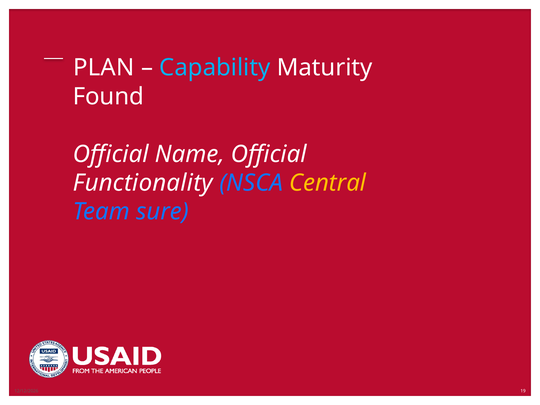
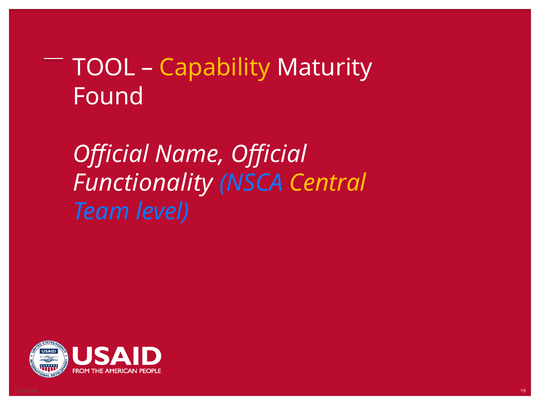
PLAN: PLAN -> TOOL
Capability colour: light blue -> yellow
sure: sure -> level
